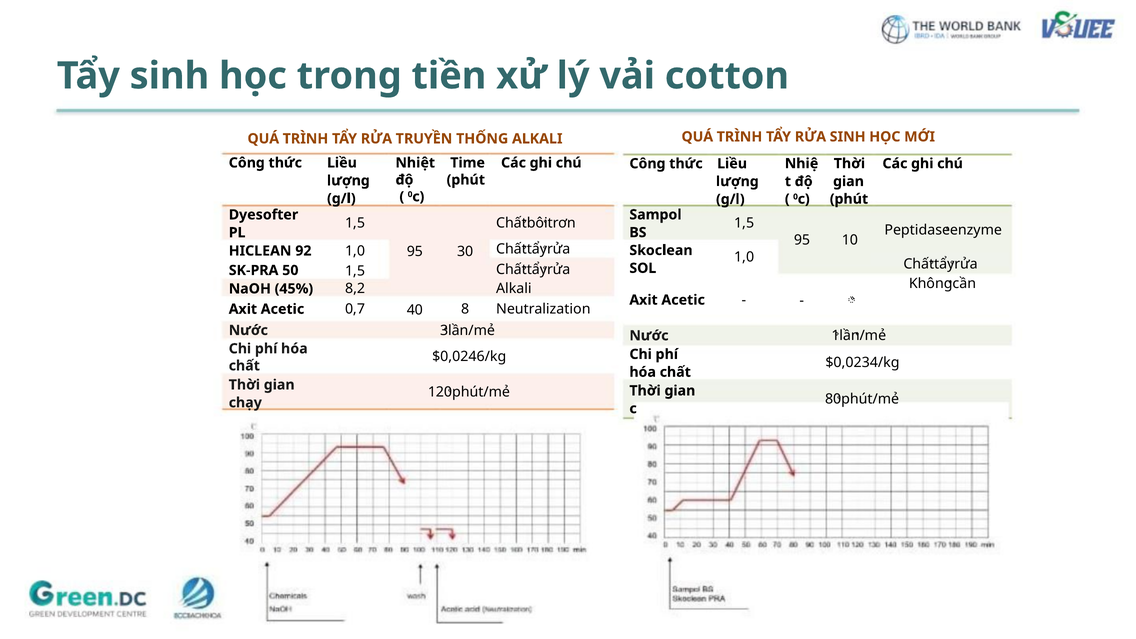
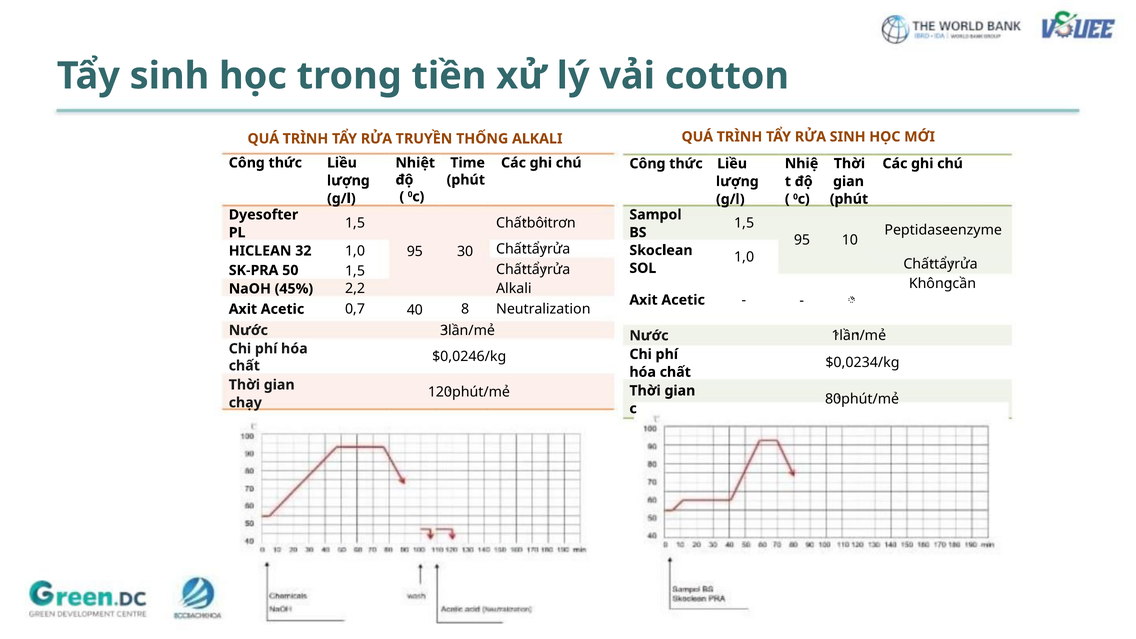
92: 92 -> 32
8,2: 8,2 -> 2,2
